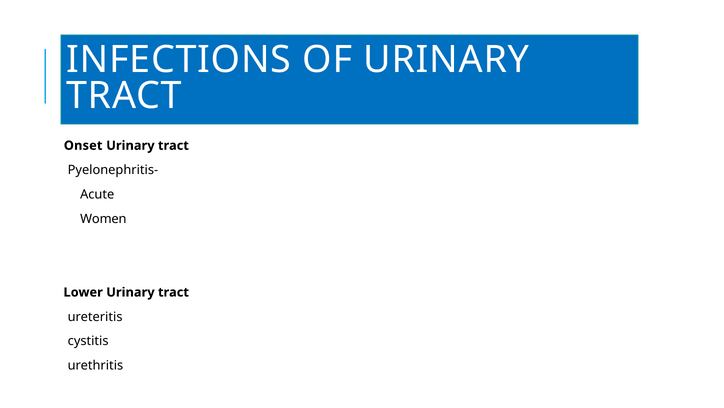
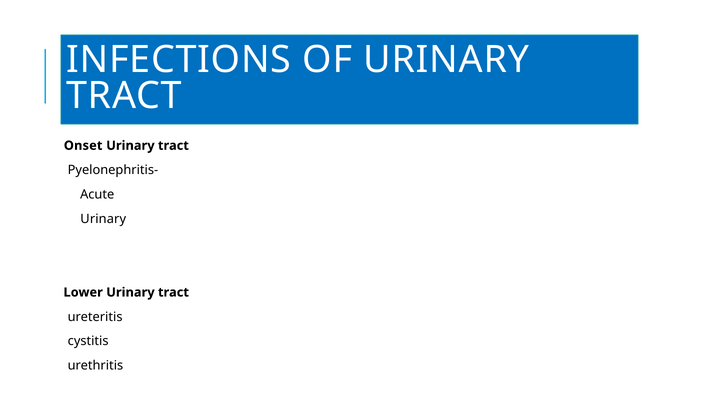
Women at (103, 219): Women -> Urinary
